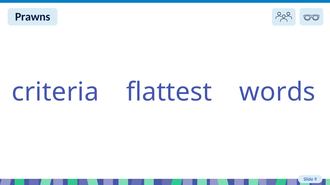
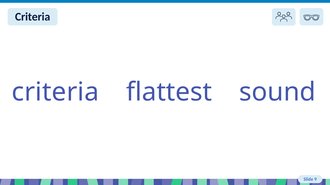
Prawns at (33, 17): Prawns -> Criteria
words: words -> sound
